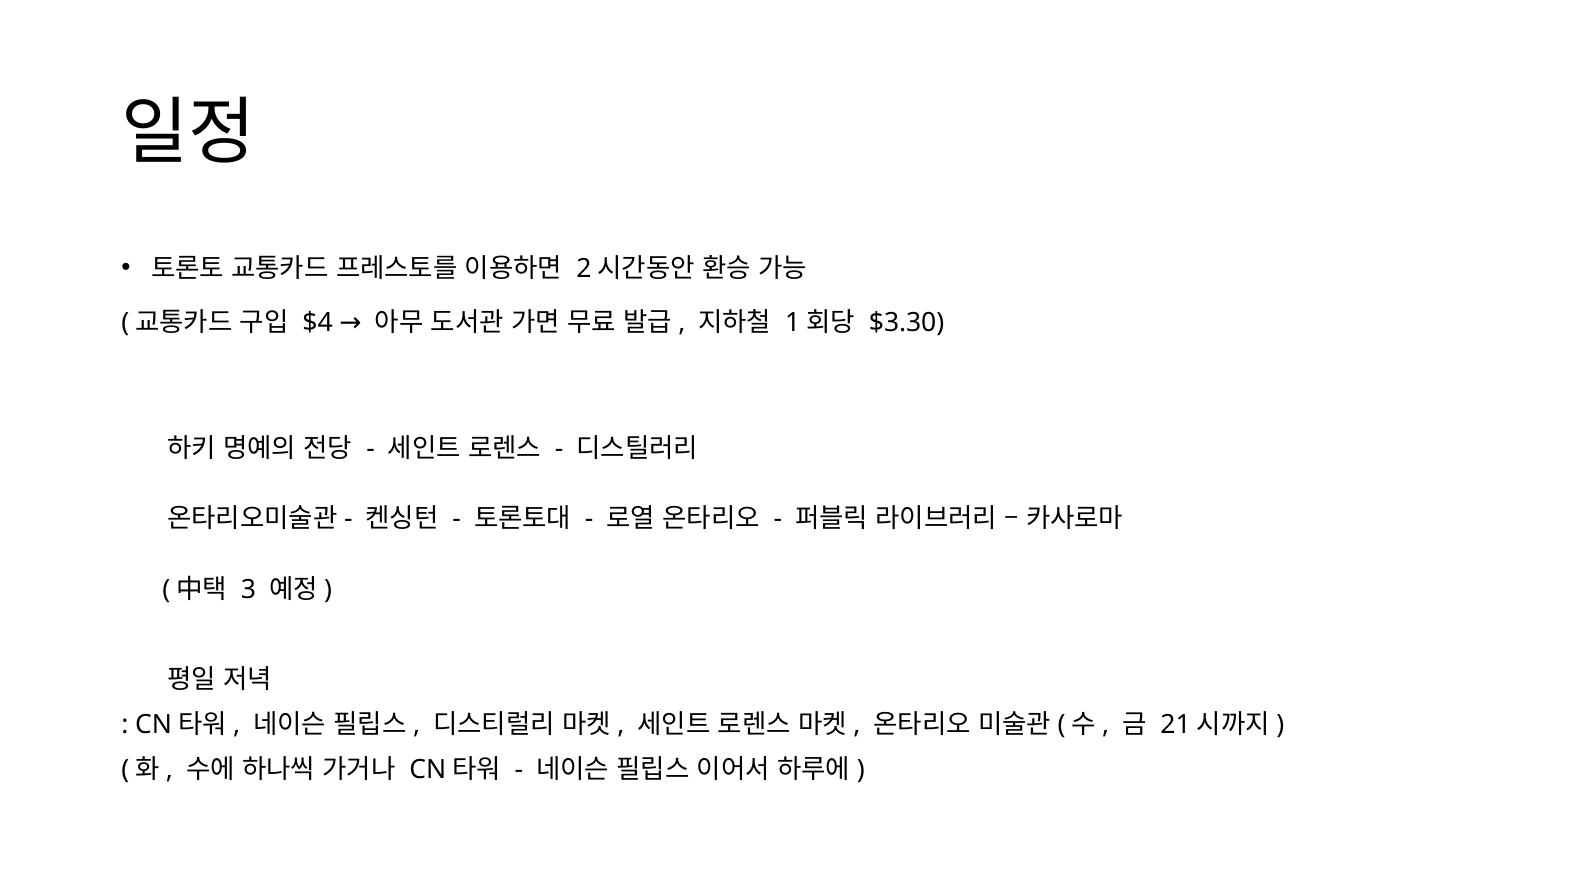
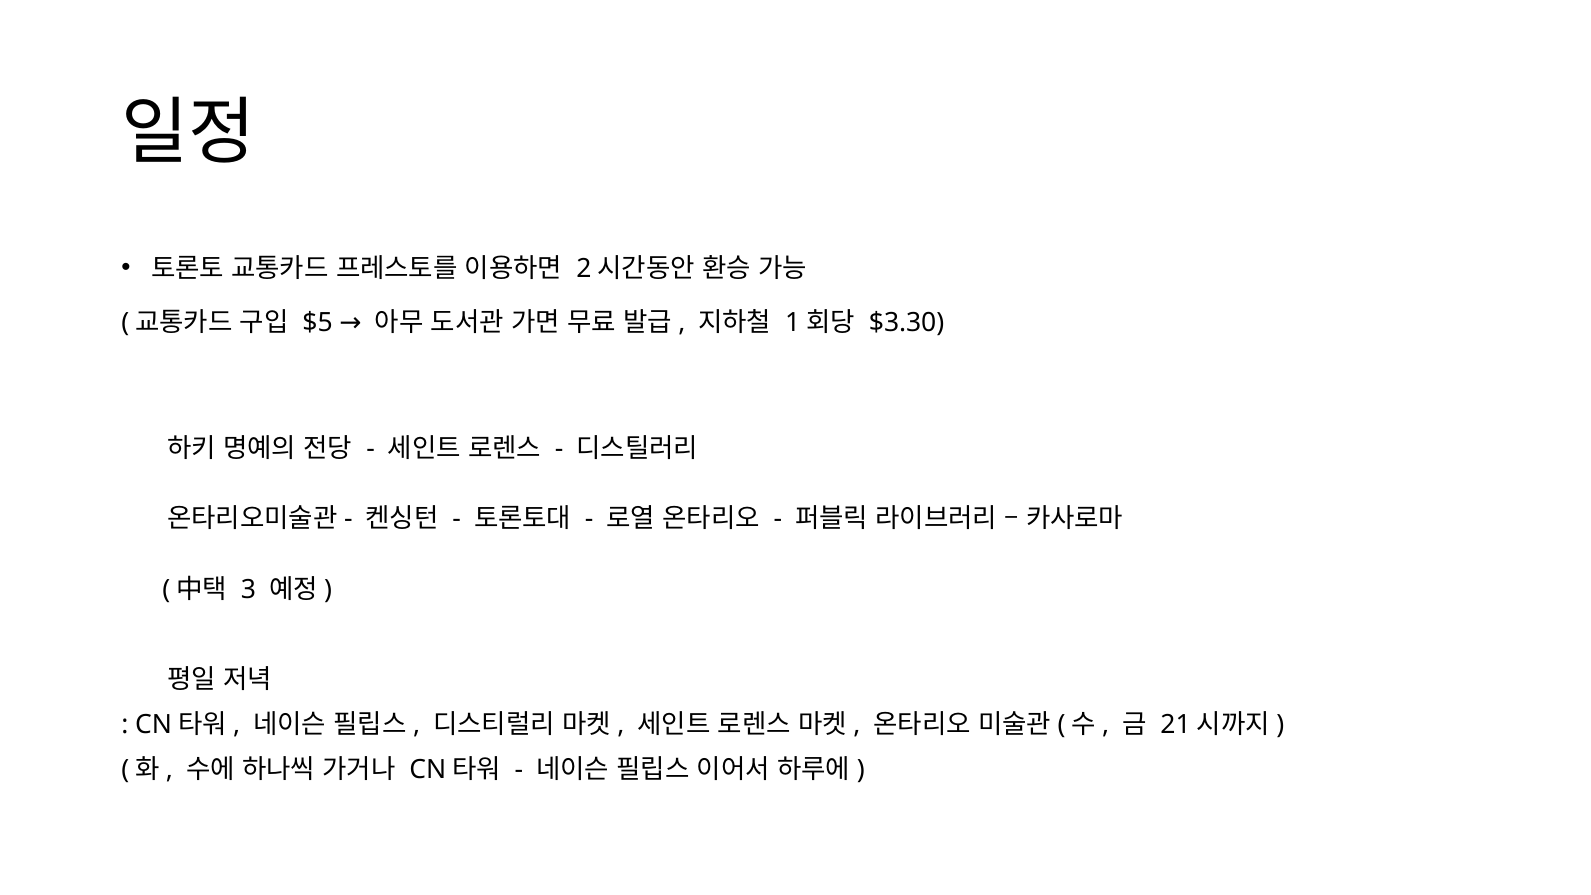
$4: $4 -> $5
